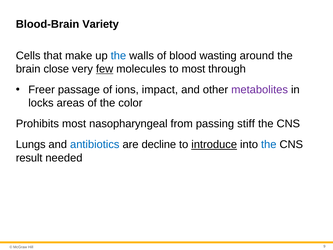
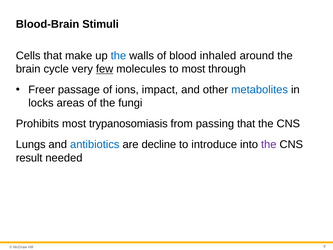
Variety: Variety -> Stimuli
wasting: wasting -> inhaled
close: close -> cycle
metabolites colour: purple -> blue
color: color -> fungi
nasopharyngeal: nasopharyngeal -> trypanosomiasis
passing stiff: stiff -> that
introduce underline: present -> none
the at (269, 144) colour: blue -> purple
